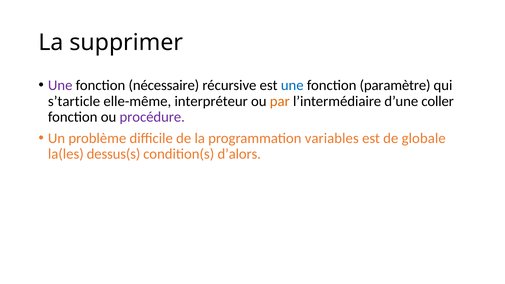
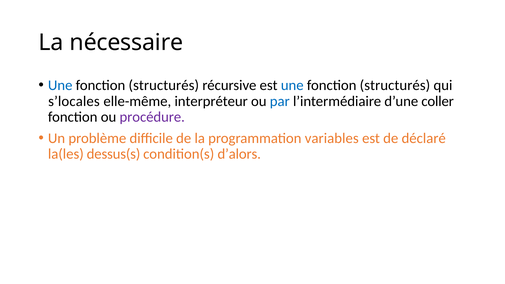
supprimer: supprimer -> nécessaire
Une at (60, 85) colour: purple -> blue
nécessaire at (164, 85): nécessaire -> structurés
paramètre at (395, 85): paramètre -> structurés
s’tarticle: s’tarticle -> s’locales
par colour: orange -> blue
globale: globale -> déclaré
